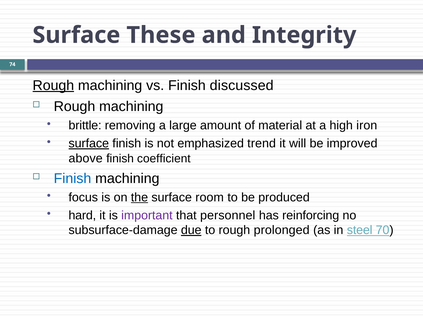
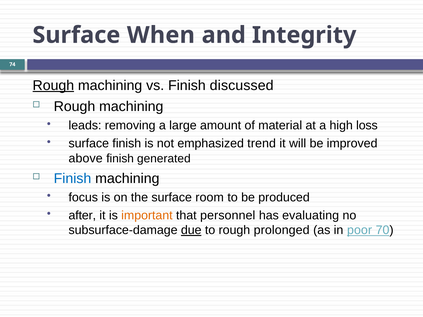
These: These -> When
brittle: brittle -> leads
iron: iron -> loss
surface at (89, 144) underline: present -> none
coefficient: coefficient -> generated
the underline: present -> none
hard: hard -> after
important colour: purple -> orange
reinforcing: reinforcing -> evaluating
steel: steel -> poor
